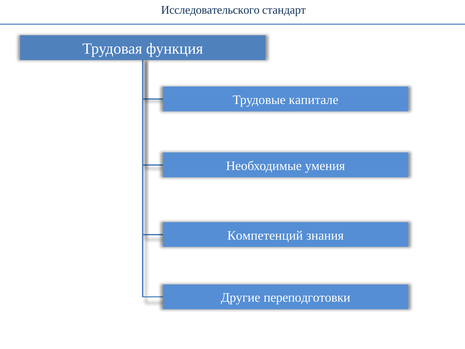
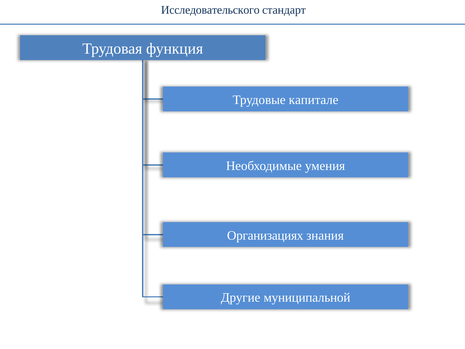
Компетенций: Компетенций -> Организациях
переподготовки: переподготовки -> муниципальной
